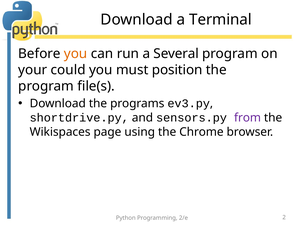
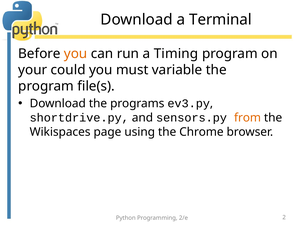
Several: Several -> Timing
position: position -> variable
from colour: purple -> orange
